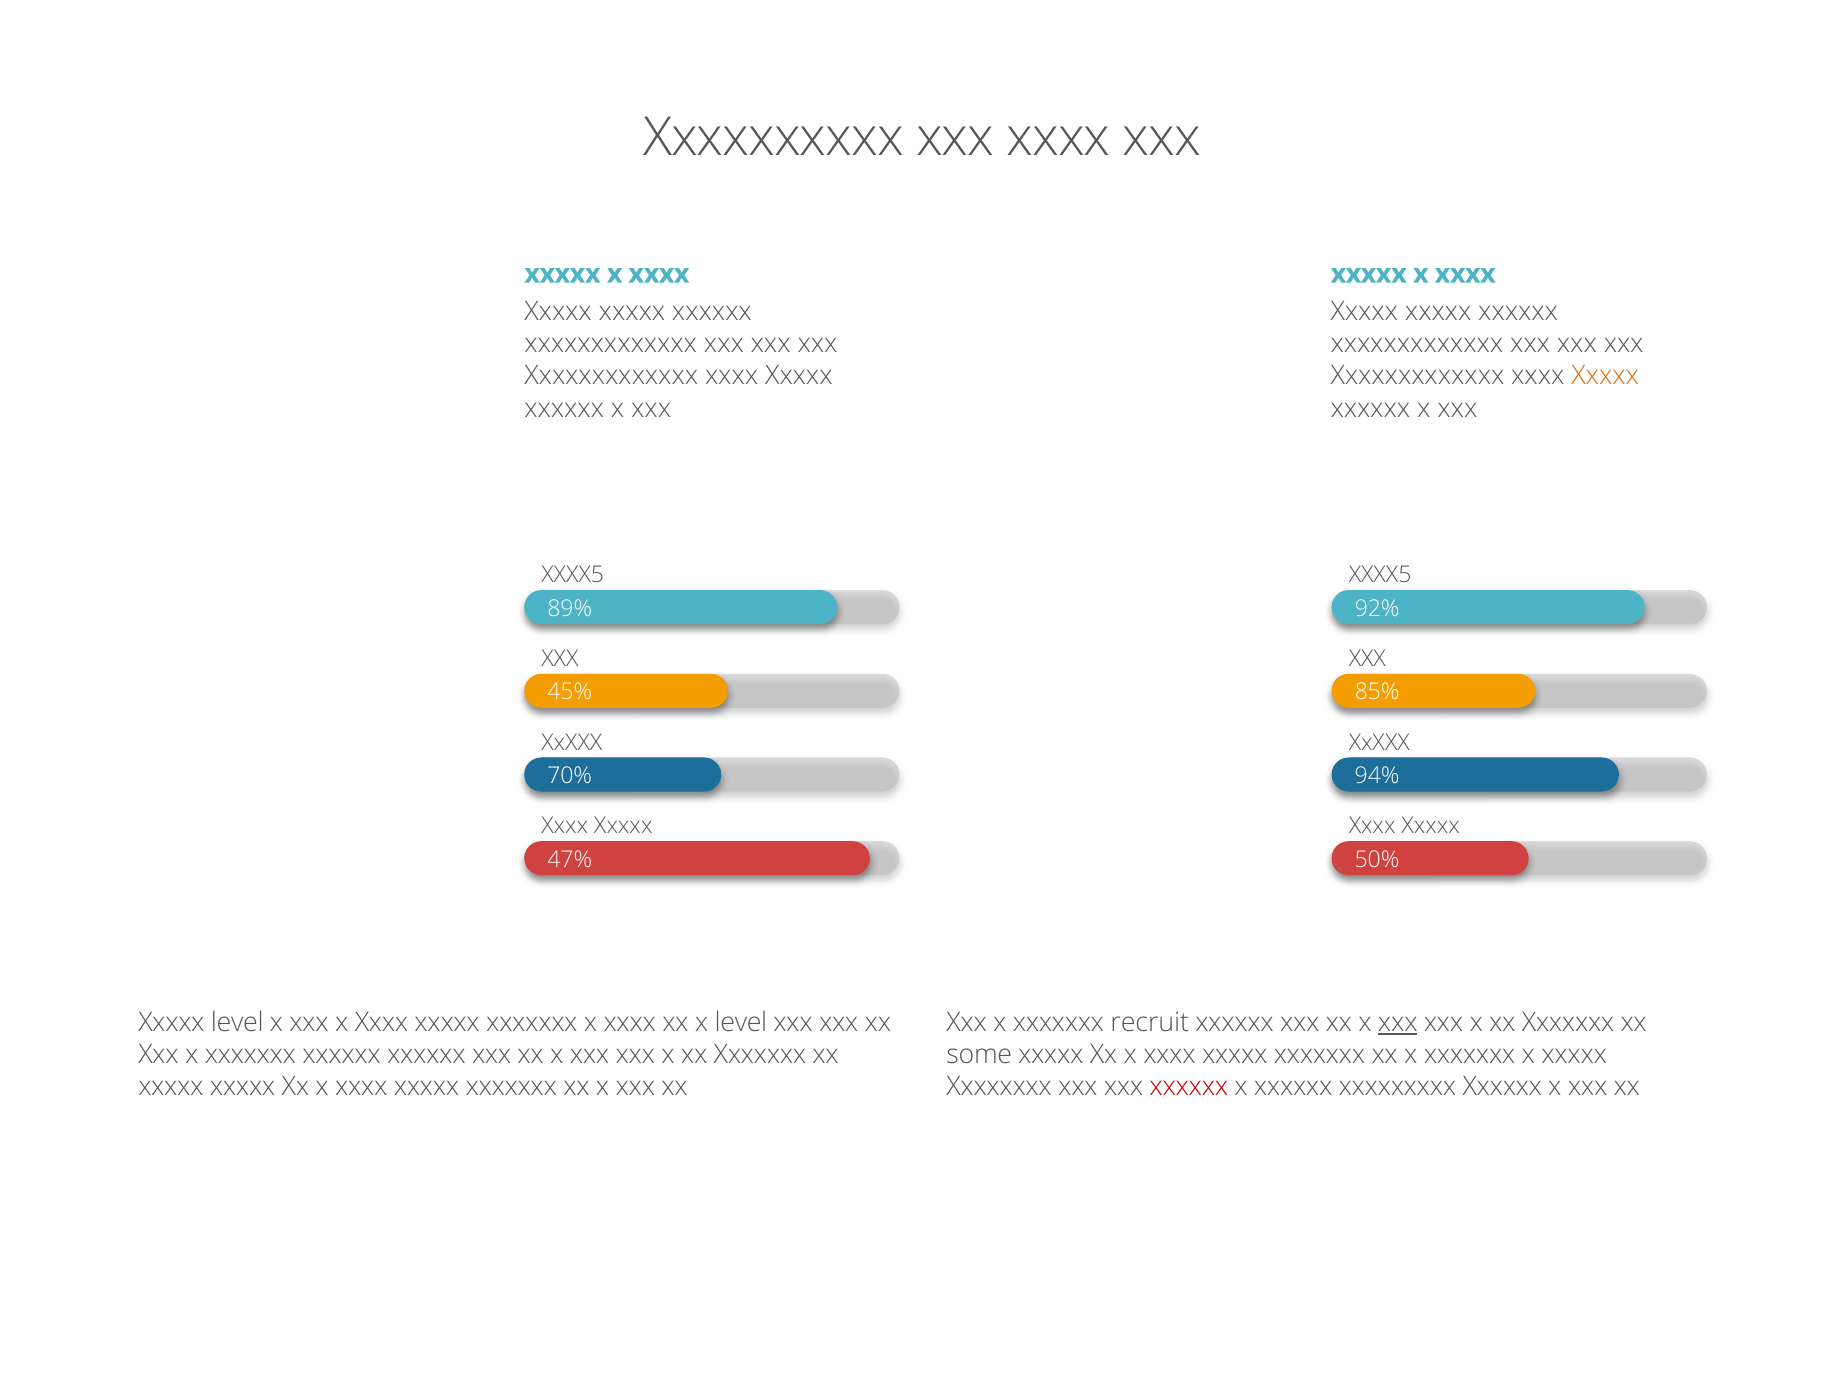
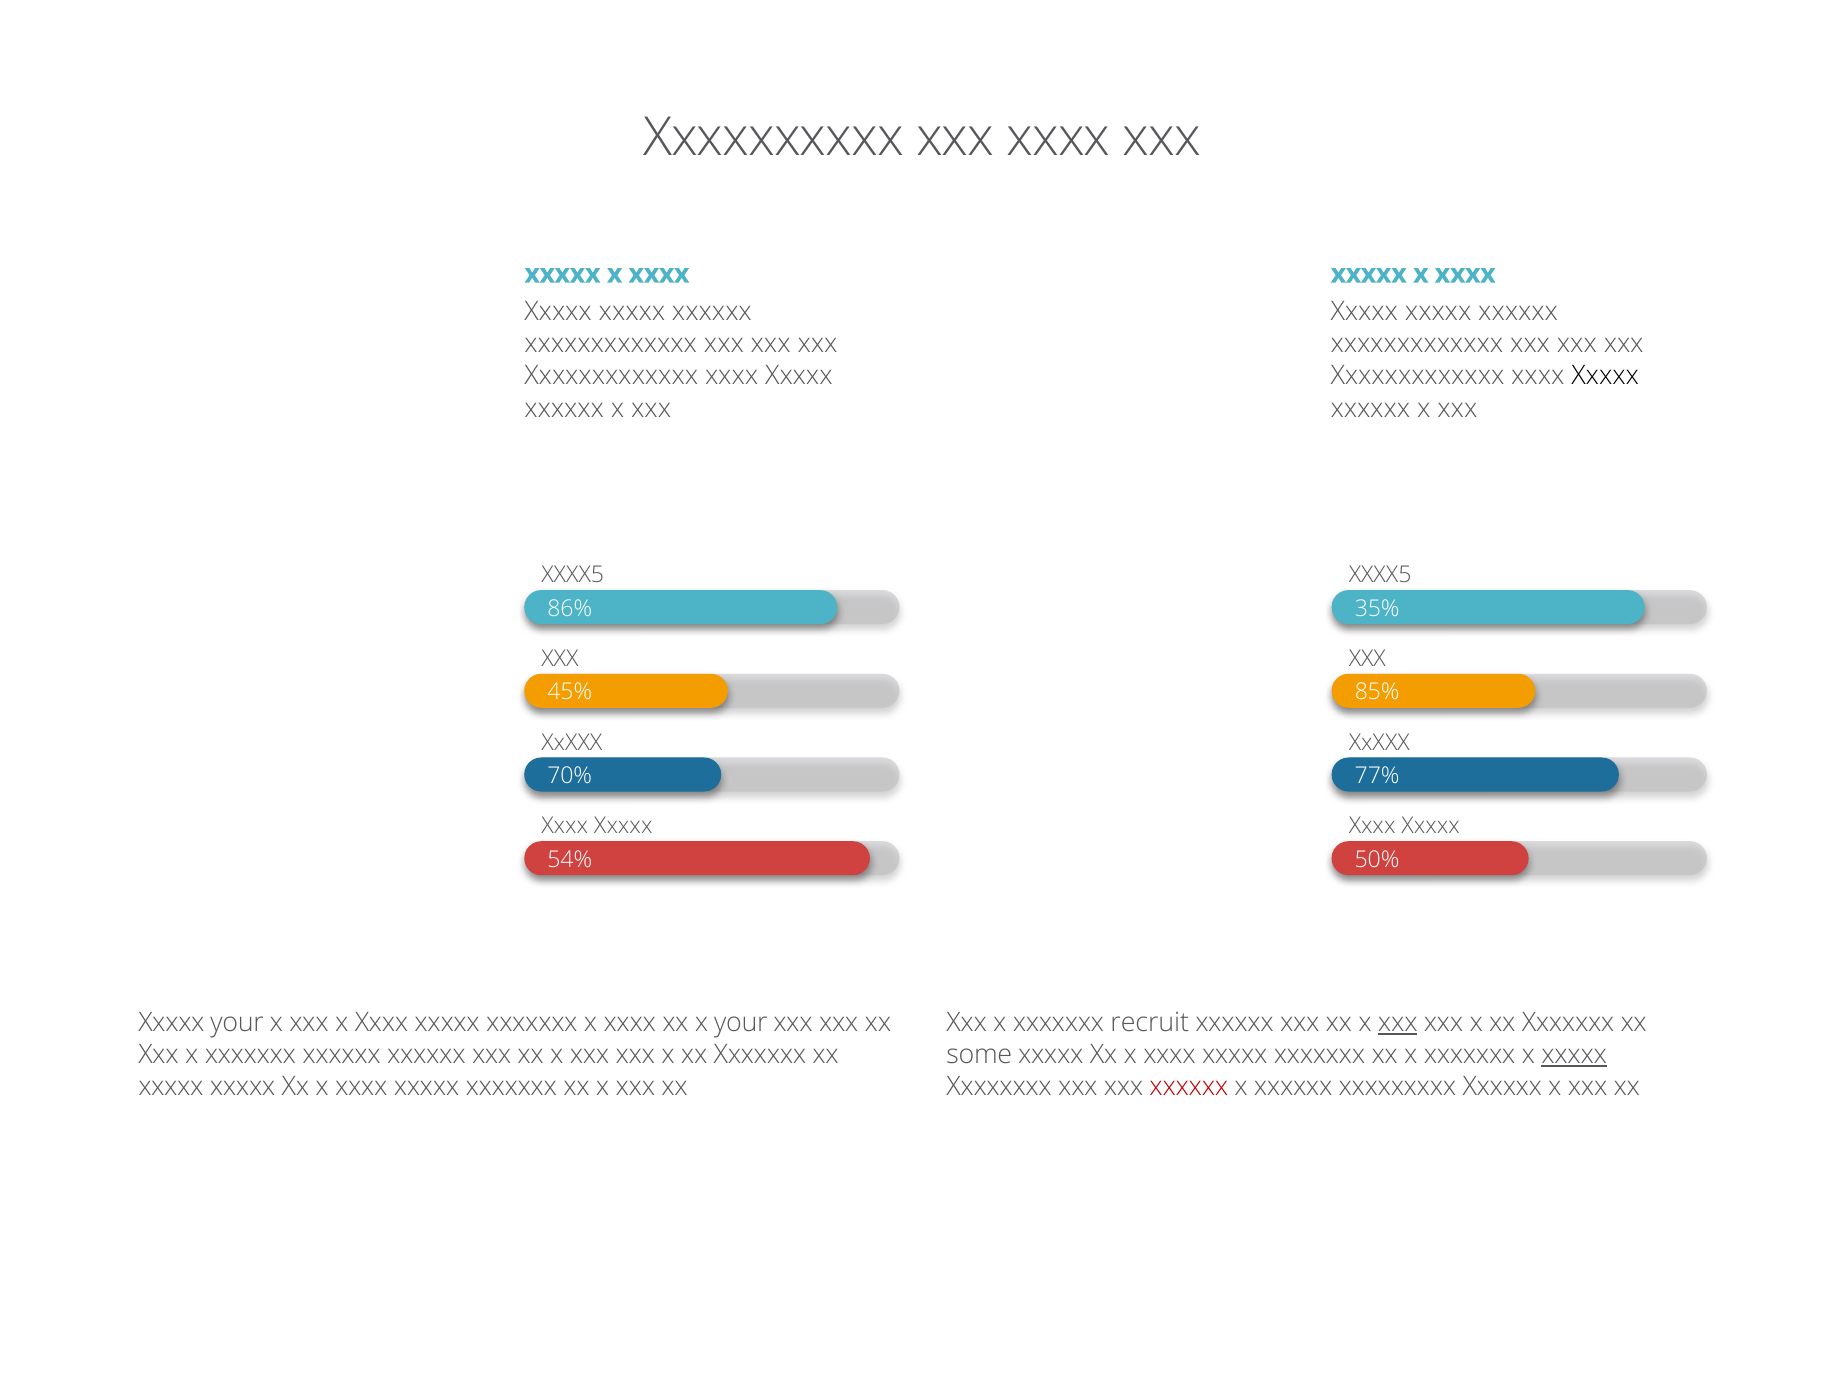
Xxxxx at (1605, 376) colour: orange -> black
89%: 89% -> 86%
92%: 92% -> 35%
94%: 94% -> 77%
47%: 47% -> 54%
Xxxxx level: level -> your
x level: level -> your
xxxxx at (1574, 1055) underline: none -> present
